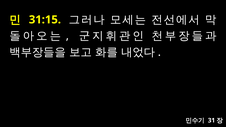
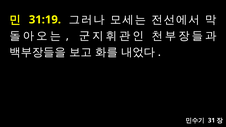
31:15: 31:15 -> 31:19
